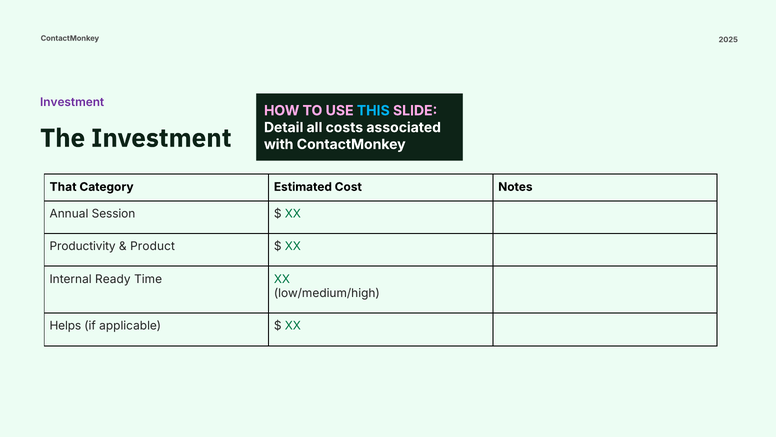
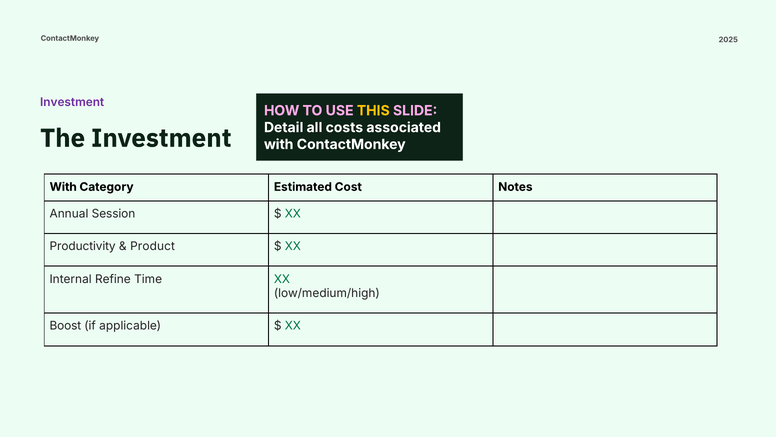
THIS colour: light blue -> yellow
That at (63, 187): That -> With
Ready: Ready -> Refine
Helps: Helps -> Boost
